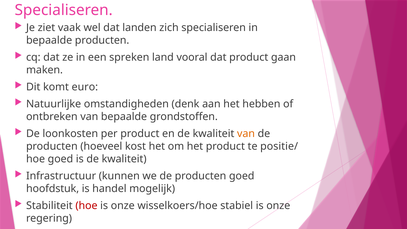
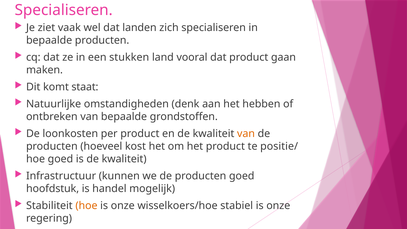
spreken: spreken -> stukken
euro: euro -> staat
hoe at (86, 206) colour: red -> orange
